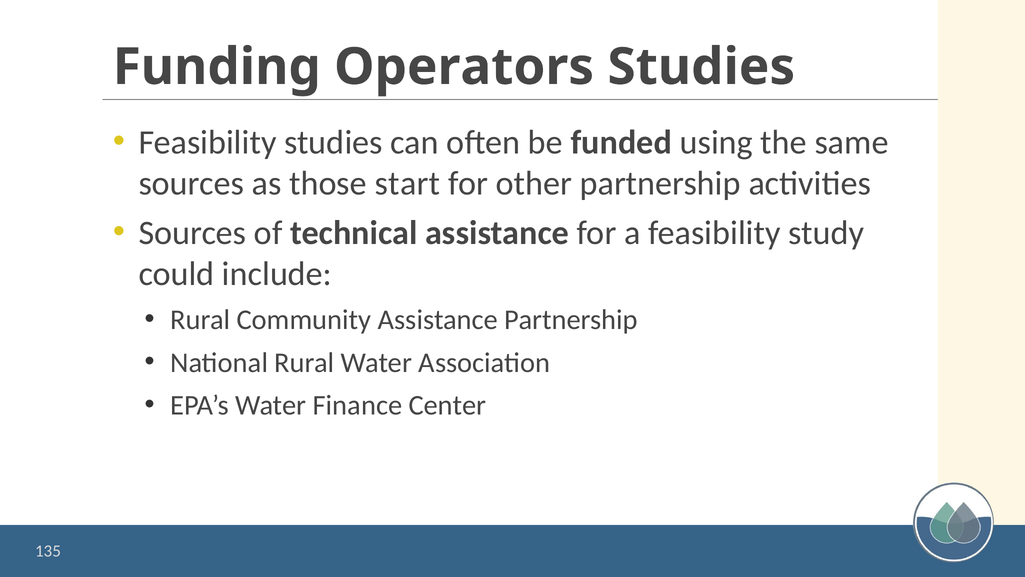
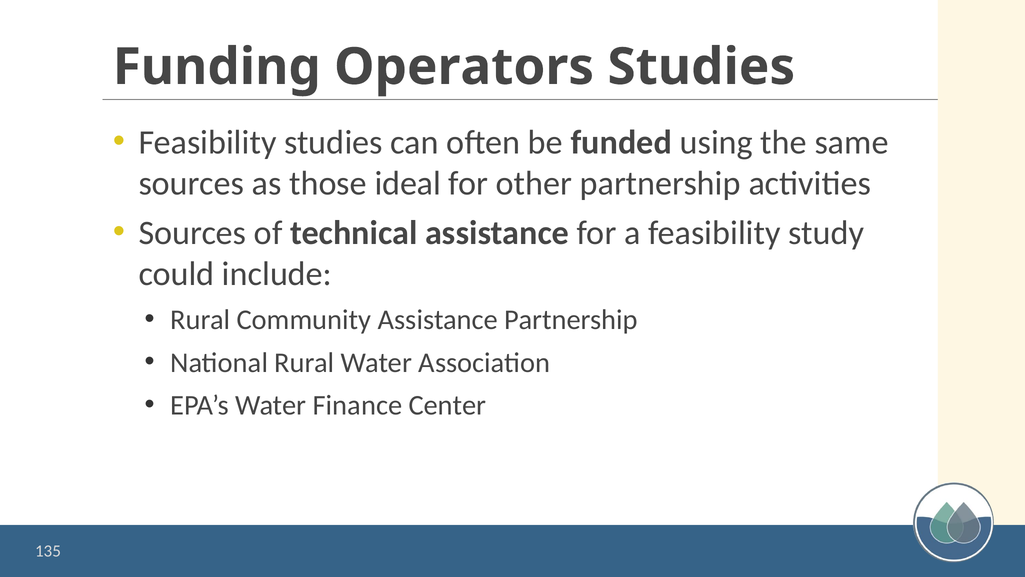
start: start -> ideal
